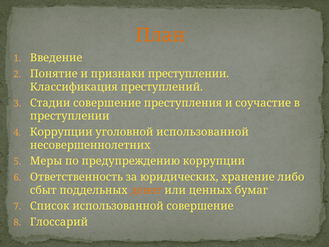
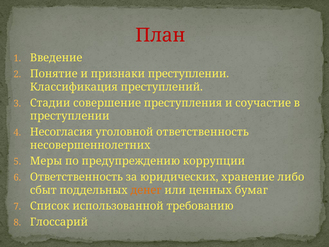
План colour: orange -> red
Коррупции at (61, 132): Коррупции -> Несогласия
уголовной использованной: использованной -> ответственность
использованной совершение: совершение -> требованию
